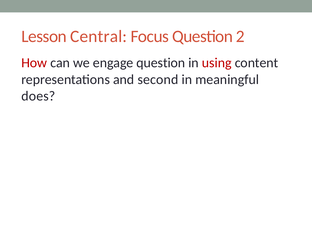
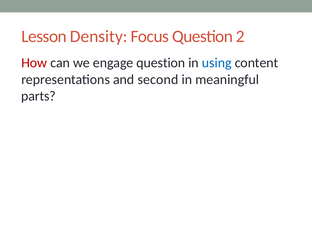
Central: Central -> Density
using colour: red -> blue
does: does -> parts
